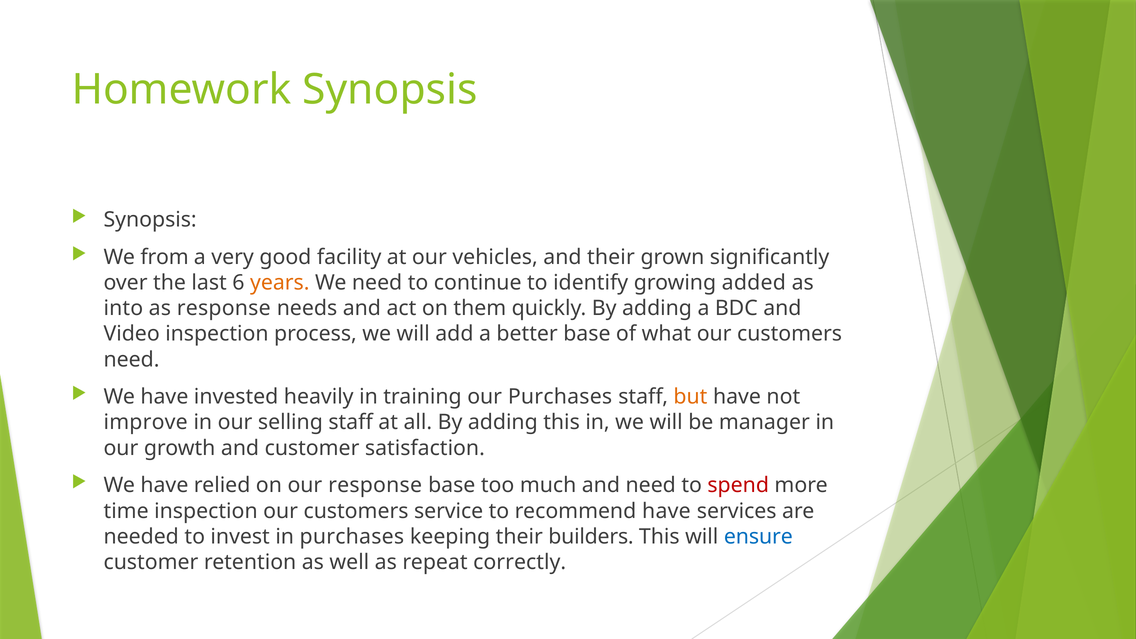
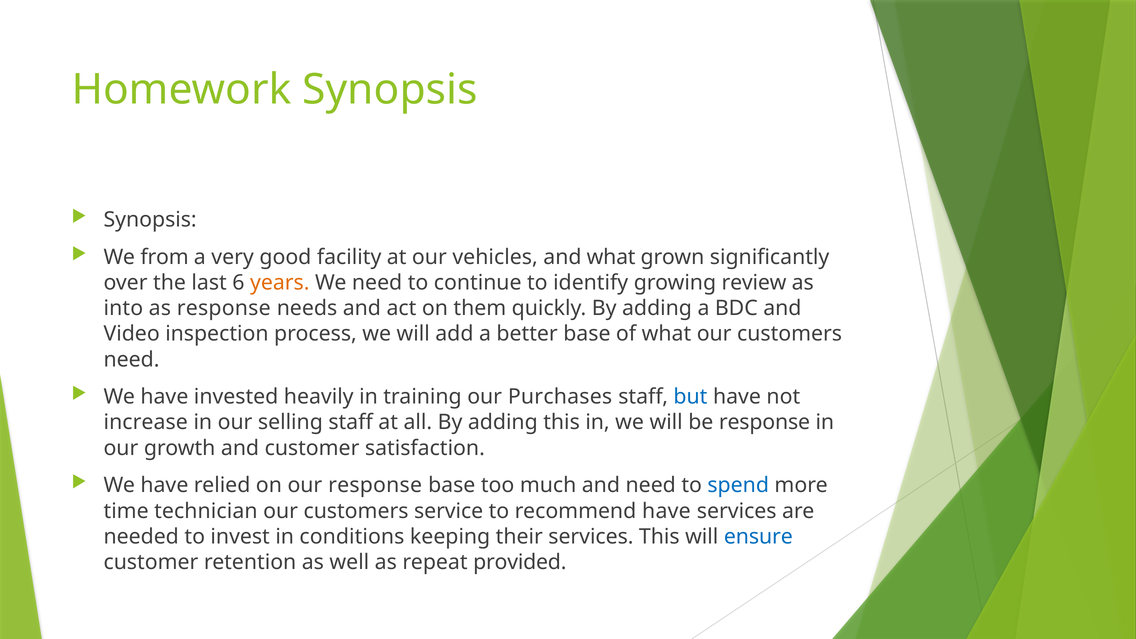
and their: their -> what
added: added -> review
but colour: orange -> blue
improve: improve -> increase
be manager: manager -> response
spend colour: red -> blue
time inspection: inspection -> technician
in purchases: purchases -> conditions
their builders: builders -> services
correctly: correctly -> provided
